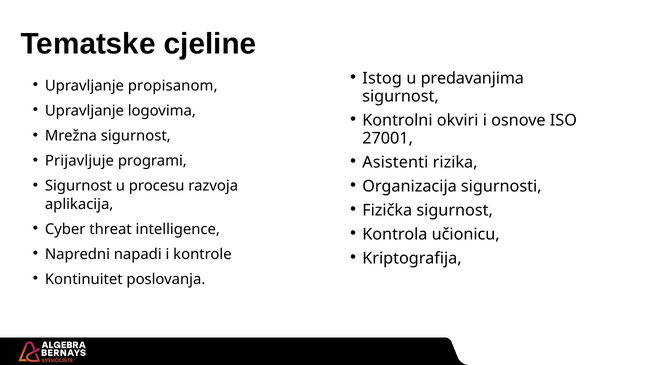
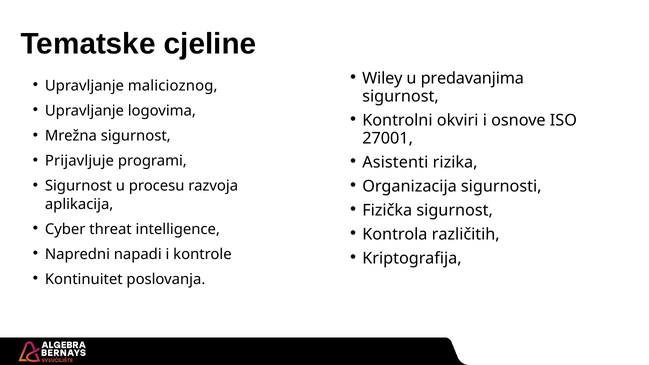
Istog: Istog -> Wiley
propisanom: propisanom -> malicioznog
učionicu: učionicu -> različitih
